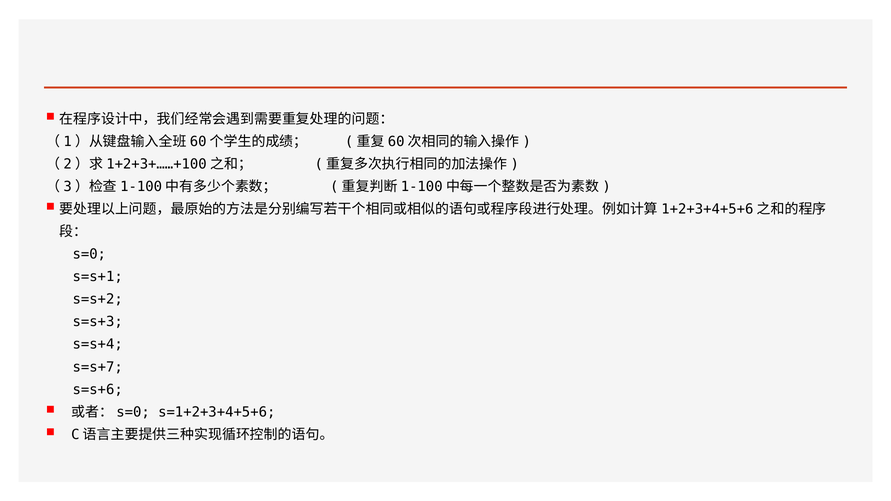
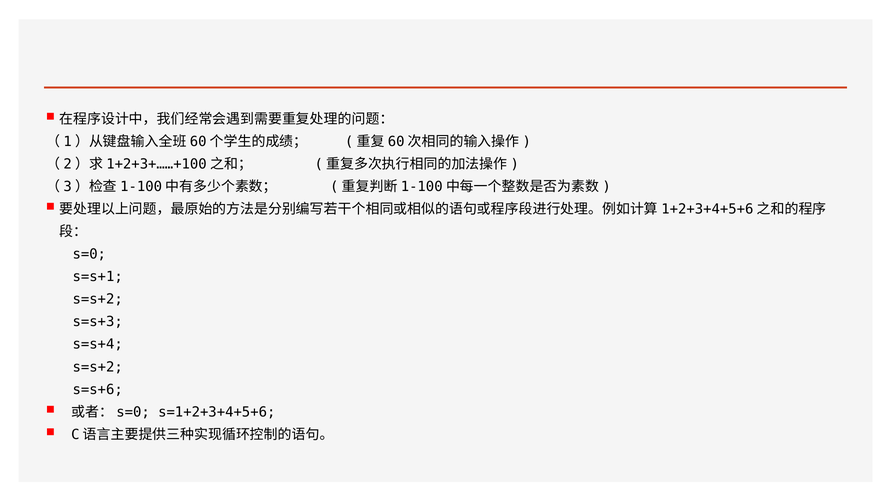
s=s+7 at (98, 367): s=s+7 -> s=s+2
